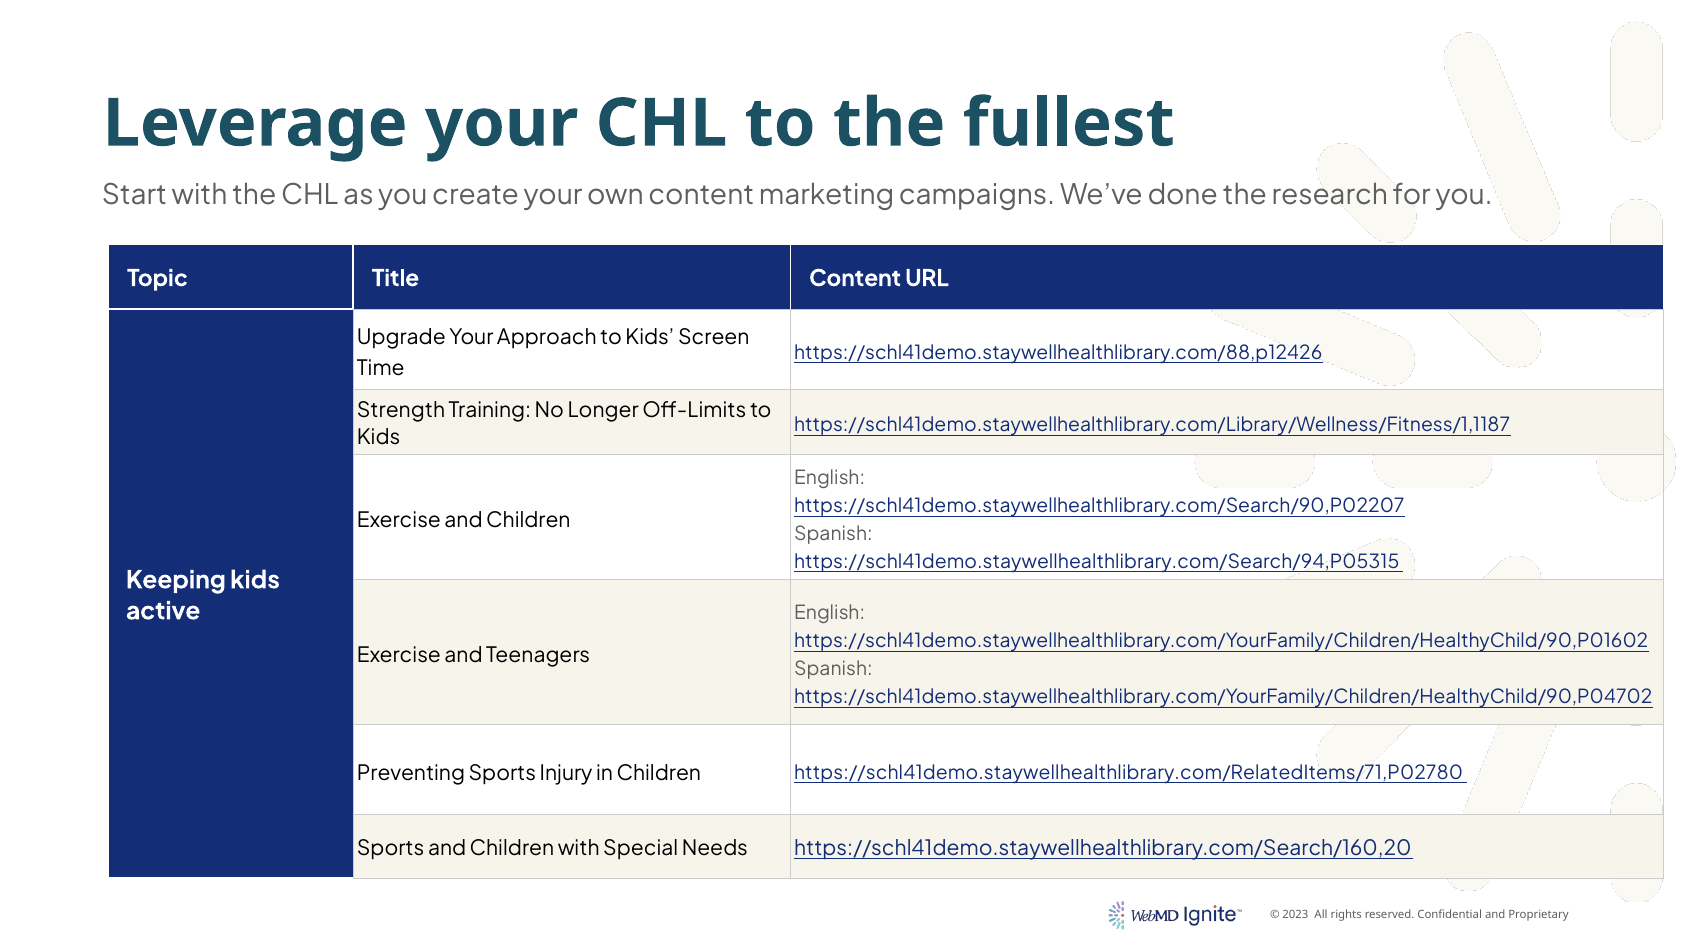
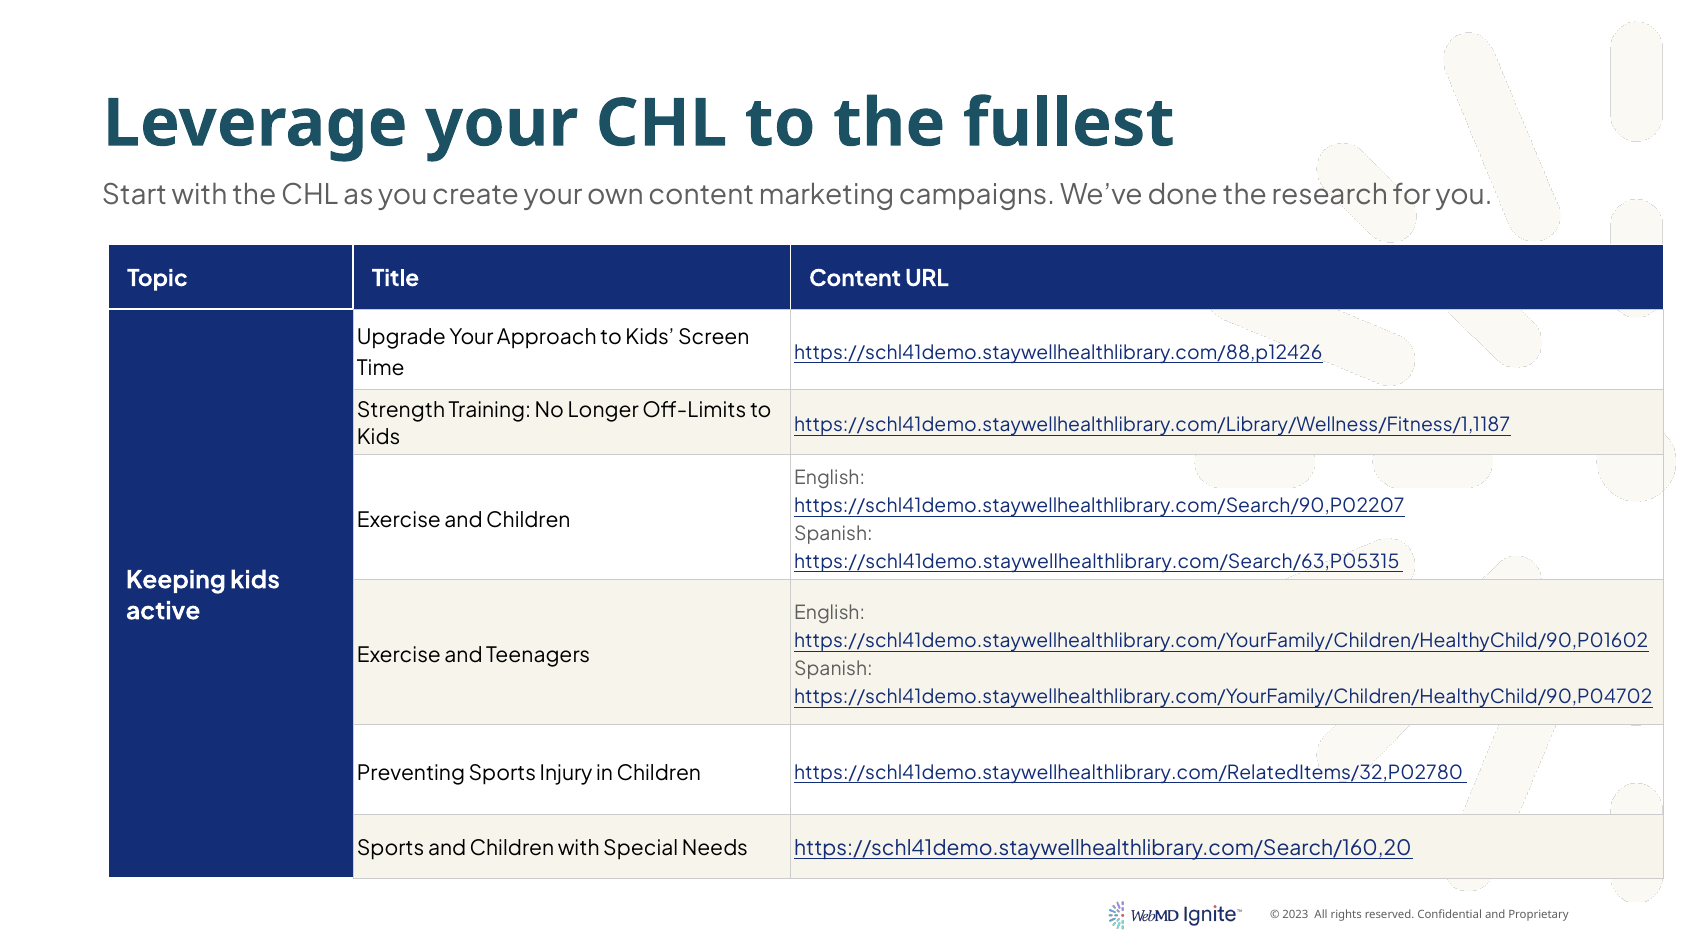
https://schl41demo.staywellhealthlibrary.com/Search/94,P05315: https://schl41demo.staywellhealthlibrary.com/Search/94,P05315 -> https://schl41demo.staywellhealthlibrary.com/Search/63,P05315
https://schl41demo.staywellhealthlibrary.com/RelatedItems/71,P02780: https://schl41demo.staywellhealthlibrary.com/RelatedItems/71,P02780 -> https://schl41demo.staywellhealthlibrary.com/RelatedItems/32,P02780
